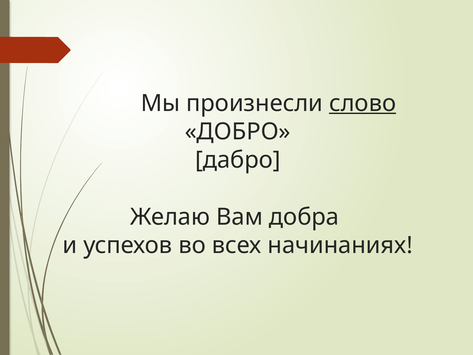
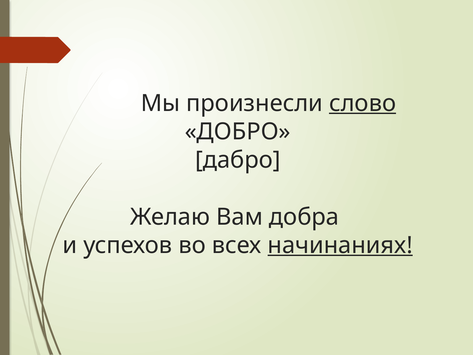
начинаниях underline: none -> present
